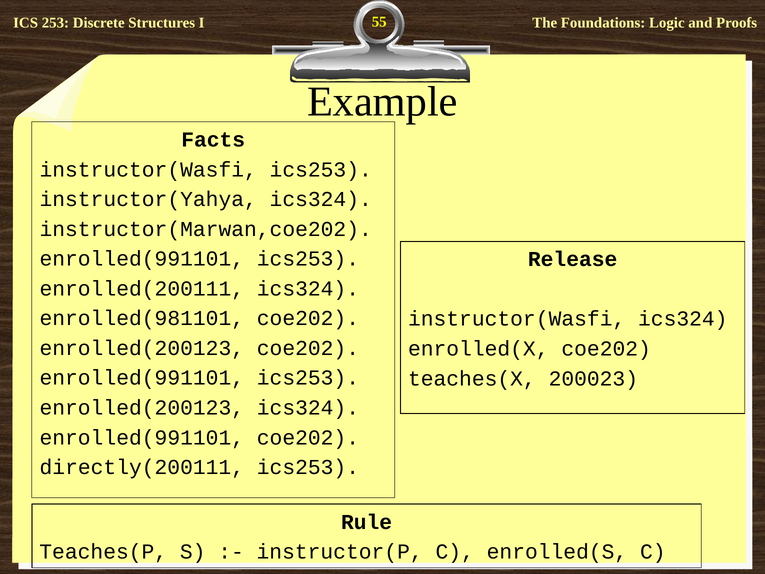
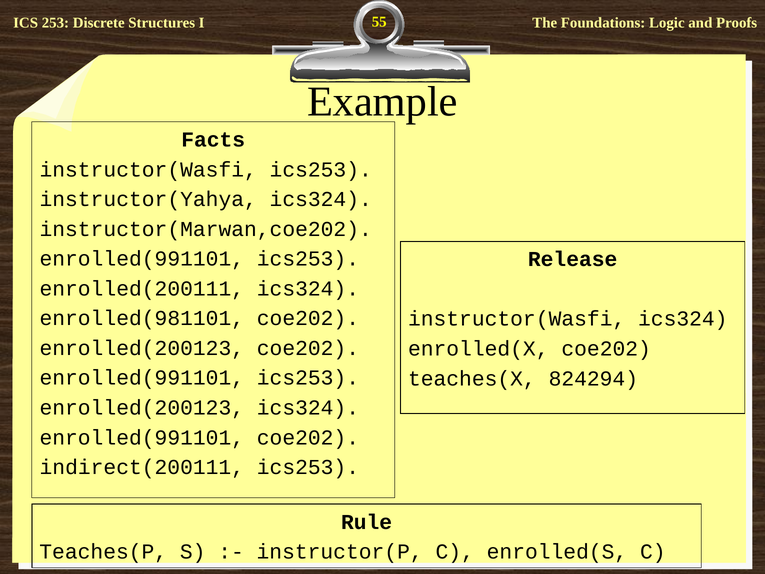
200023: 200023 -> 824294
directly(200111: directly(200111 -> indirect(200111
